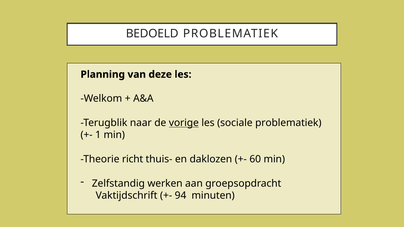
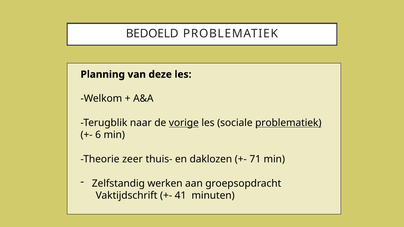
problematiek at (288, 123) underline: none -> present
1: 1 -> 6
richt: richt -> zeer
60: 60 -> 71
94: 94 -> 41
